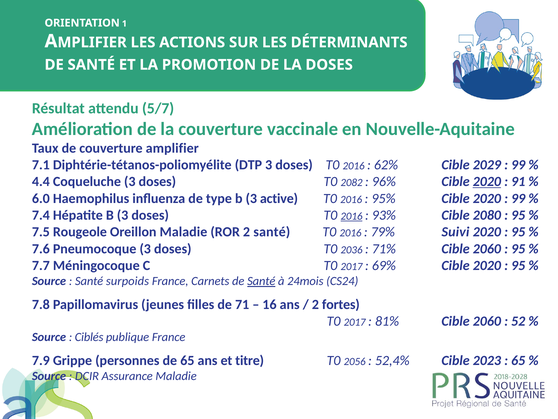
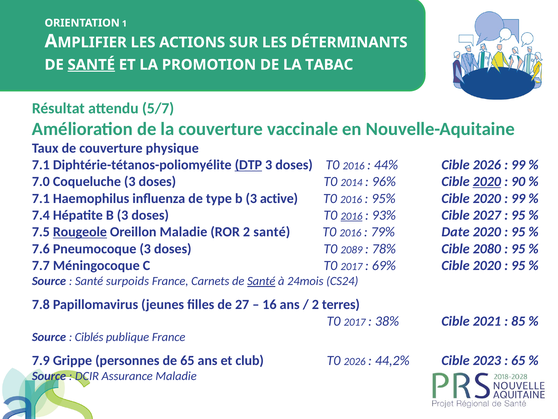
SANTÉ at (91, 65) underline: none -> present
LA DOSES: DOSES -> TABAC
amplifier: amplifier -> physique
DTP underline: none -> present
62%: 62% -> 44%
Cible 2029: 2029 -> 2026
4.4: 4.4 -> 7.0
2082: 2082 -> 2014
91: 91 -> 90
6.0 at (41, 198): 6.0 -> 7.1
2080: 2080 -> 2027
Rougeole underline: none -> present
Suivi: Suivi -> Date
2036: 2036 -> 2089
71%: 71% -> 78%
2060 at (487, 248): 2060 -> 2080
71: 71 -> 27
fortes: fortes -> terres
81%: 81% -> 38%
2060 at (487, 321): 2060 -> 2021
52: 52 -> 85
titre: titre -> club
T0 2056: 2056 -> 2026
52,4%: 52,4% -> 44,2%
